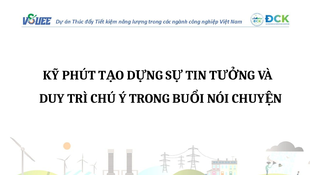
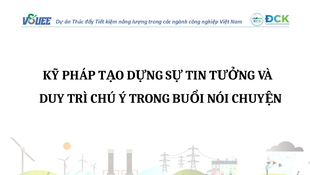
PHÚT: PHÚT -> PHÁP
